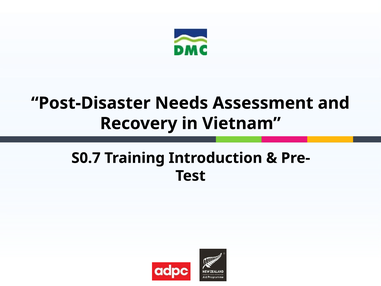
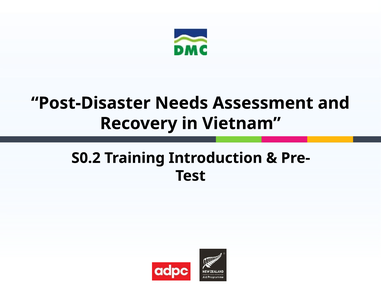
S0.7: S0.7 -> S0.2
